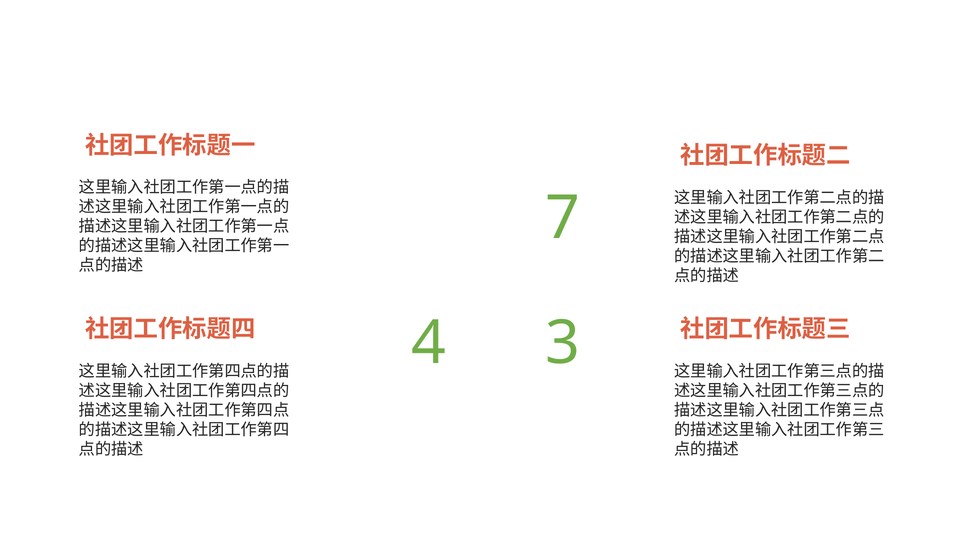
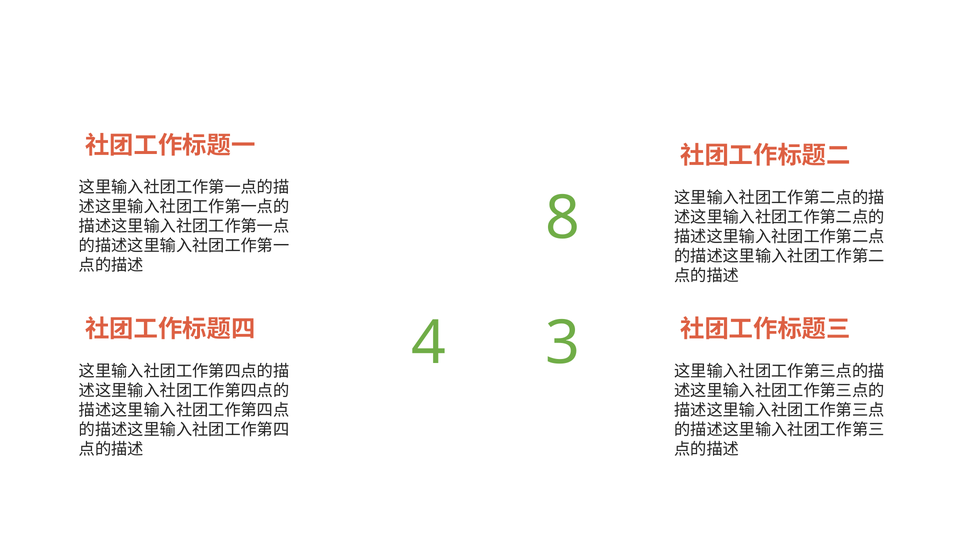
7: 7 -> 8
